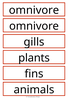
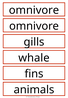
plants: plants -> whale
